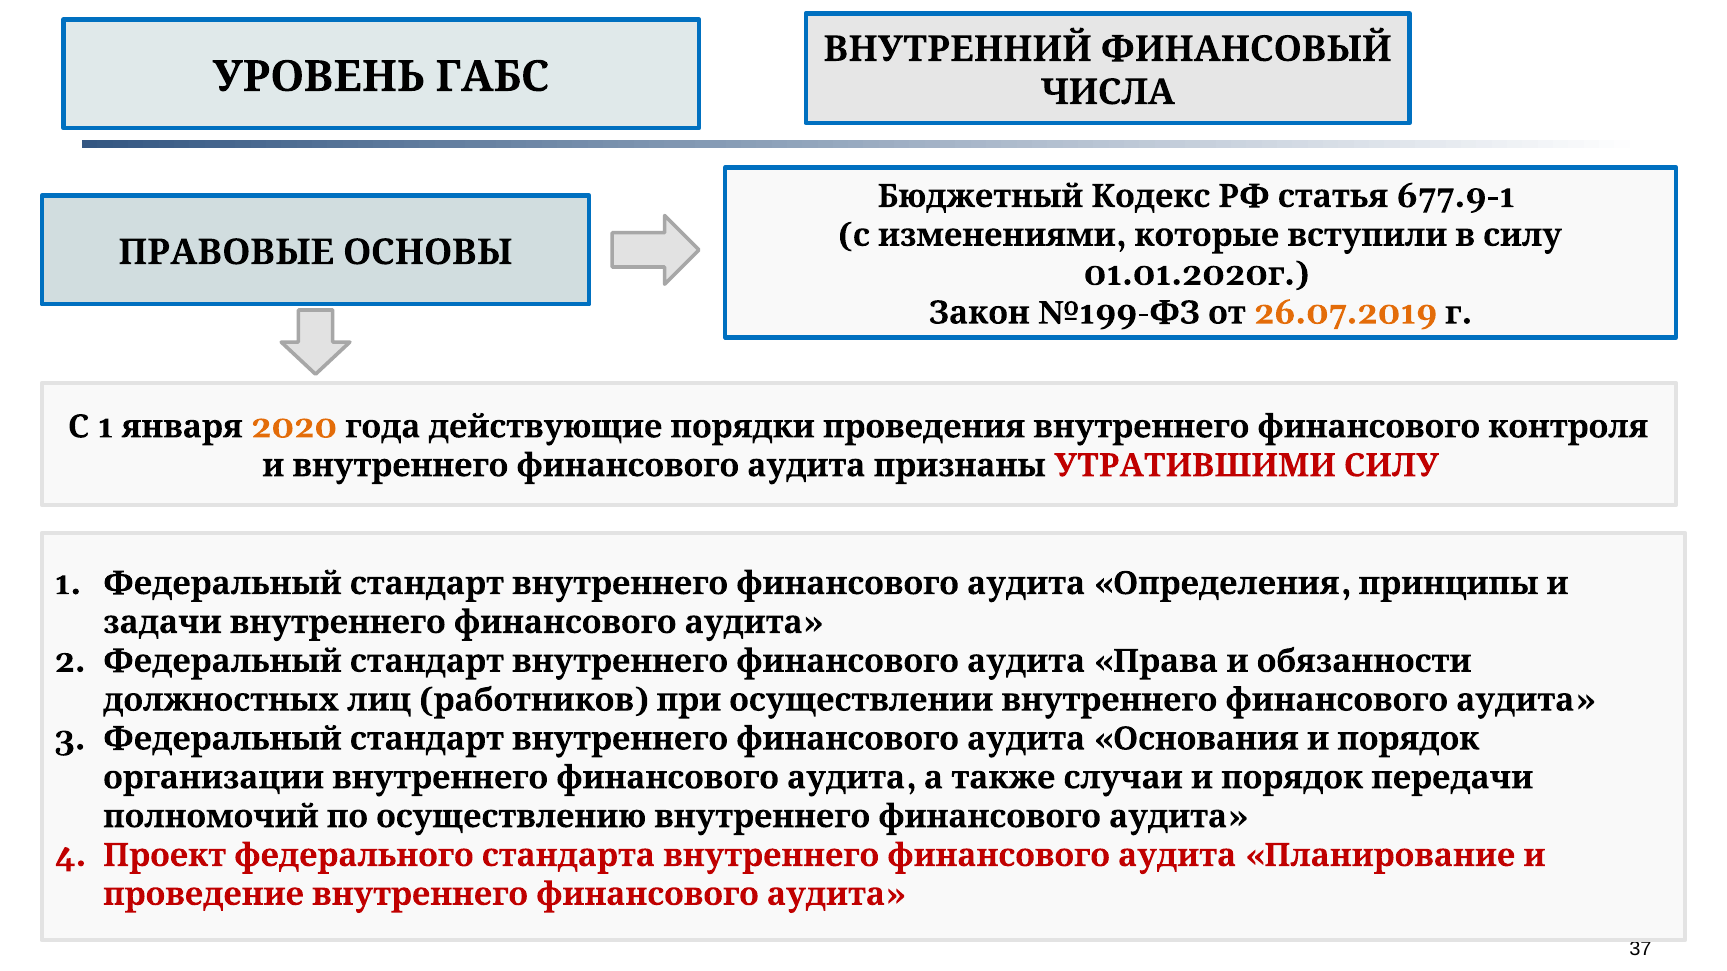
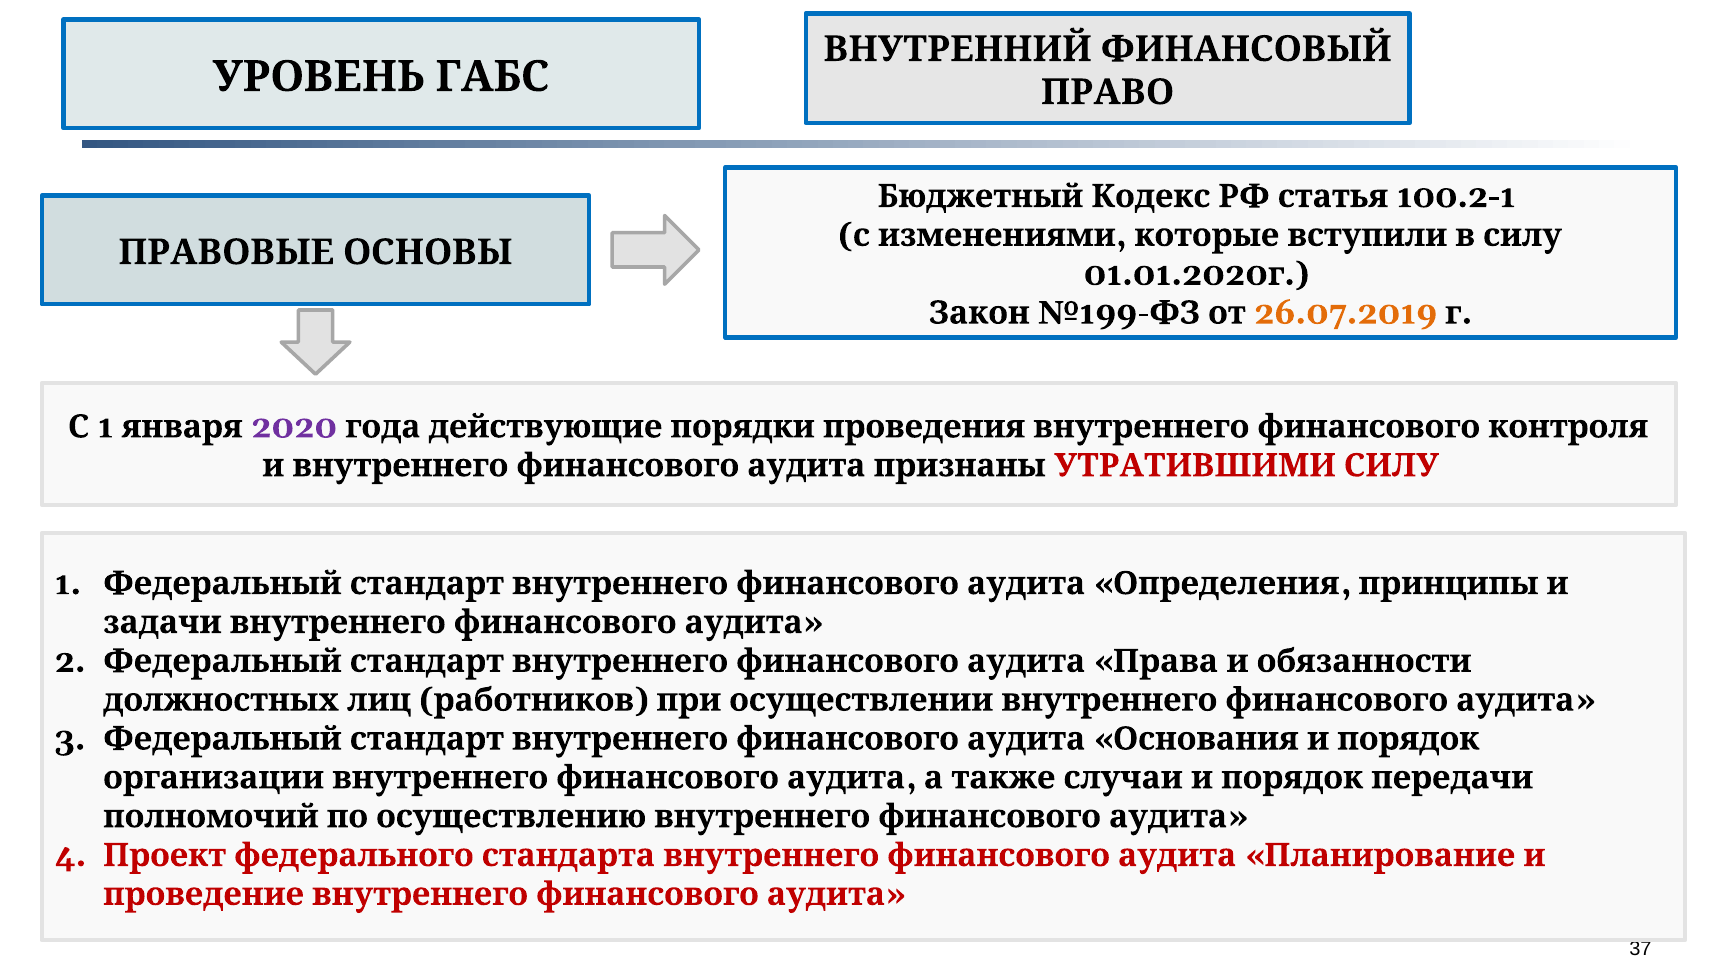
ЧИСЛА: ЧИСЛА -> ПРАВО
677.9-1: 677.9-1 -> 100.2-1
2020 colour: orange -> purple
